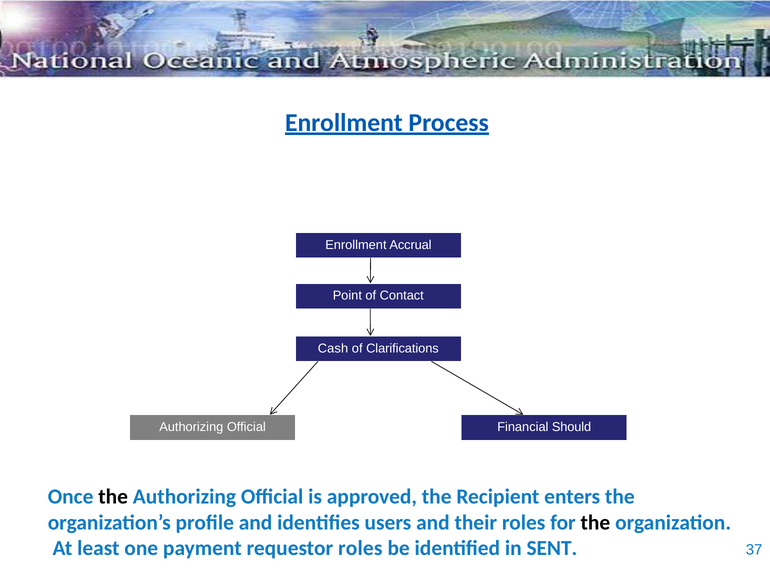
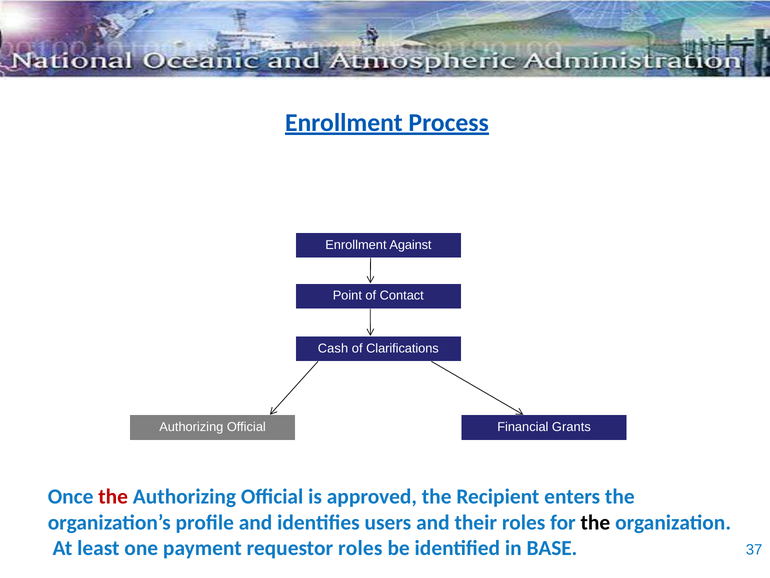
Accrual: Accrual -> Against
Should: Should -> Grants
the at (113, 496) colour: black -> red
SENT: SENT -> BASE
